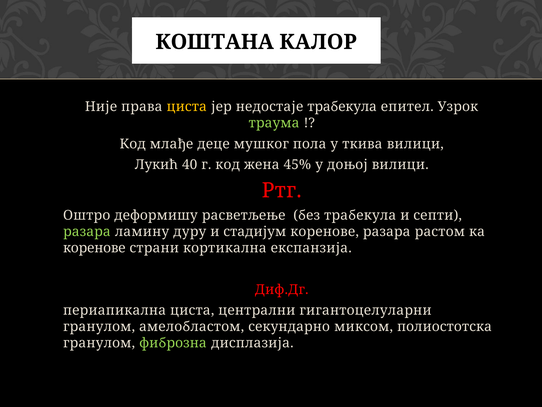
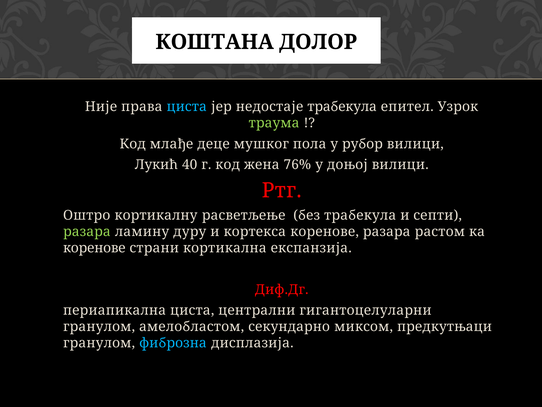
КАЛОР: КАЛОР -> ДОЛОР
циста at (187, 107) colour: yellow -> light blue
ткива: ткива -> рубор
45%: 45% -> 76%
деформишу: деформишу -> кортикалну
стадијум: стадијум -> кортекса
полиостотска: полиостотска -> предкутњаци
фиброзна colour: light green -> light blue
